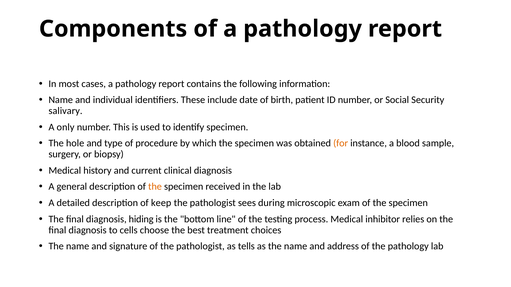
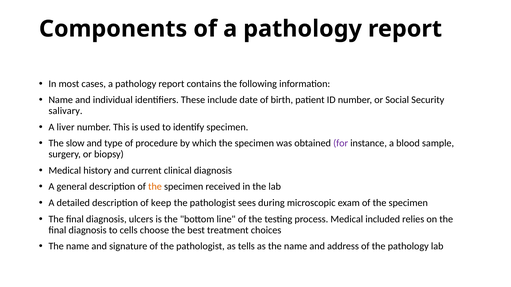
only: only -> liver
hole: hole -> slow
for colour: orange -> purple
hiding: hiding -> ulcers
inhibitor: inhibitor -> included
